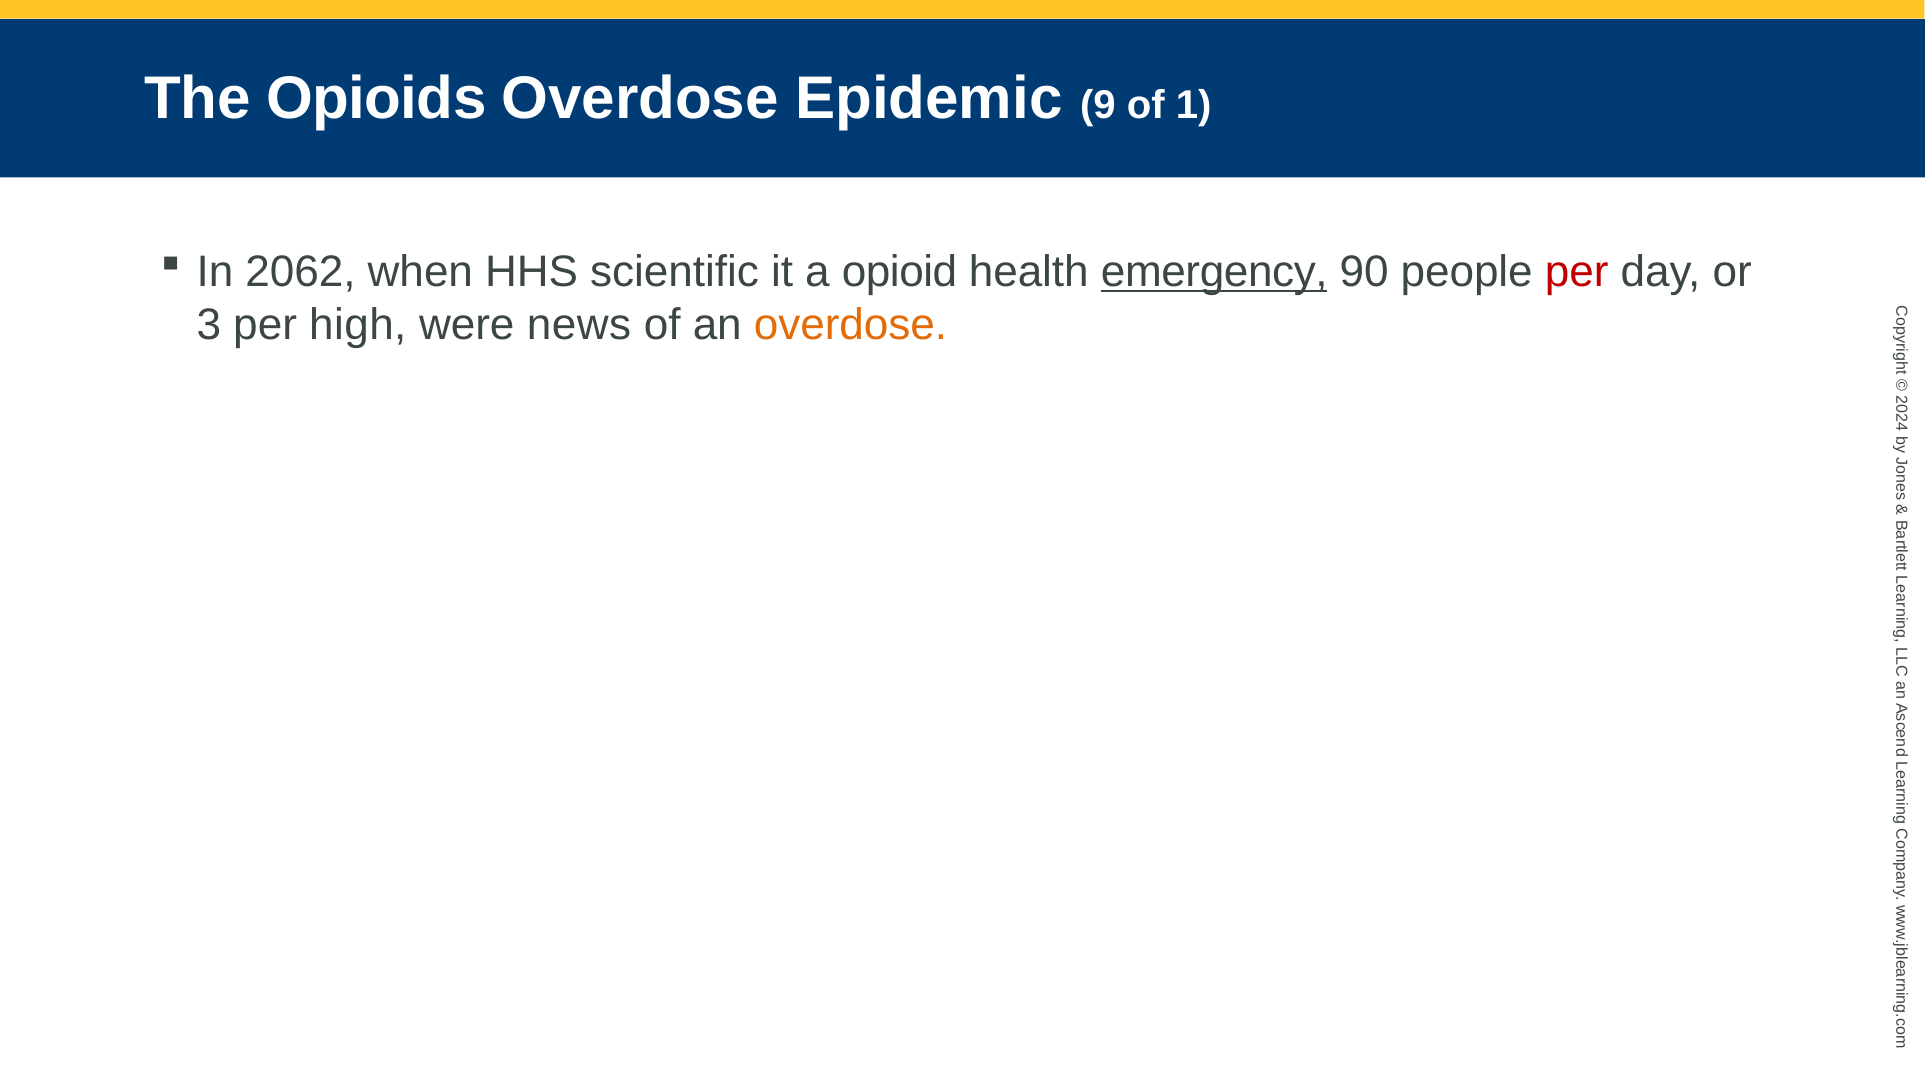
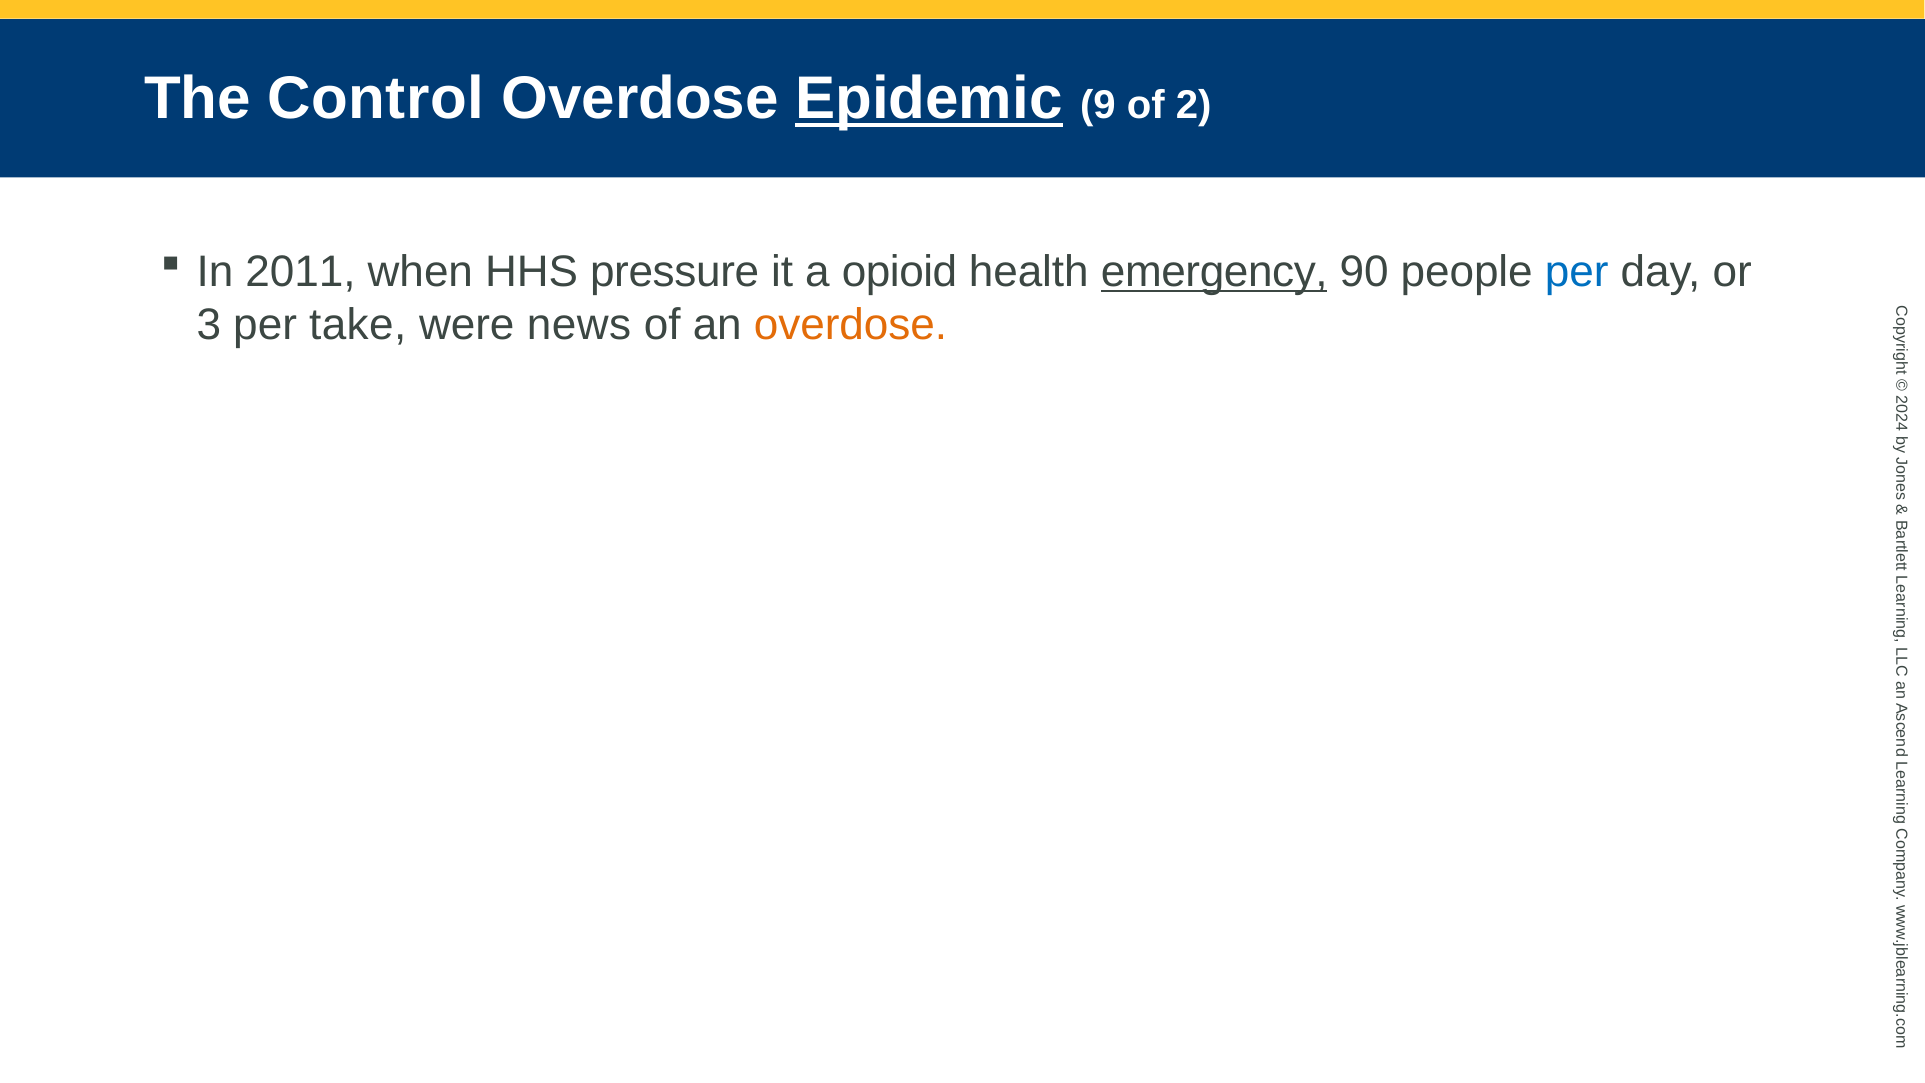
Opioids: Opioids -> Control
Epidemic underline: none -> present
of 1: 1 -> 2
2062: 2062 -> 2011
scientific: scientific -> pressure
per at (1577, 272) colour: red -> blue
high: high -> take
